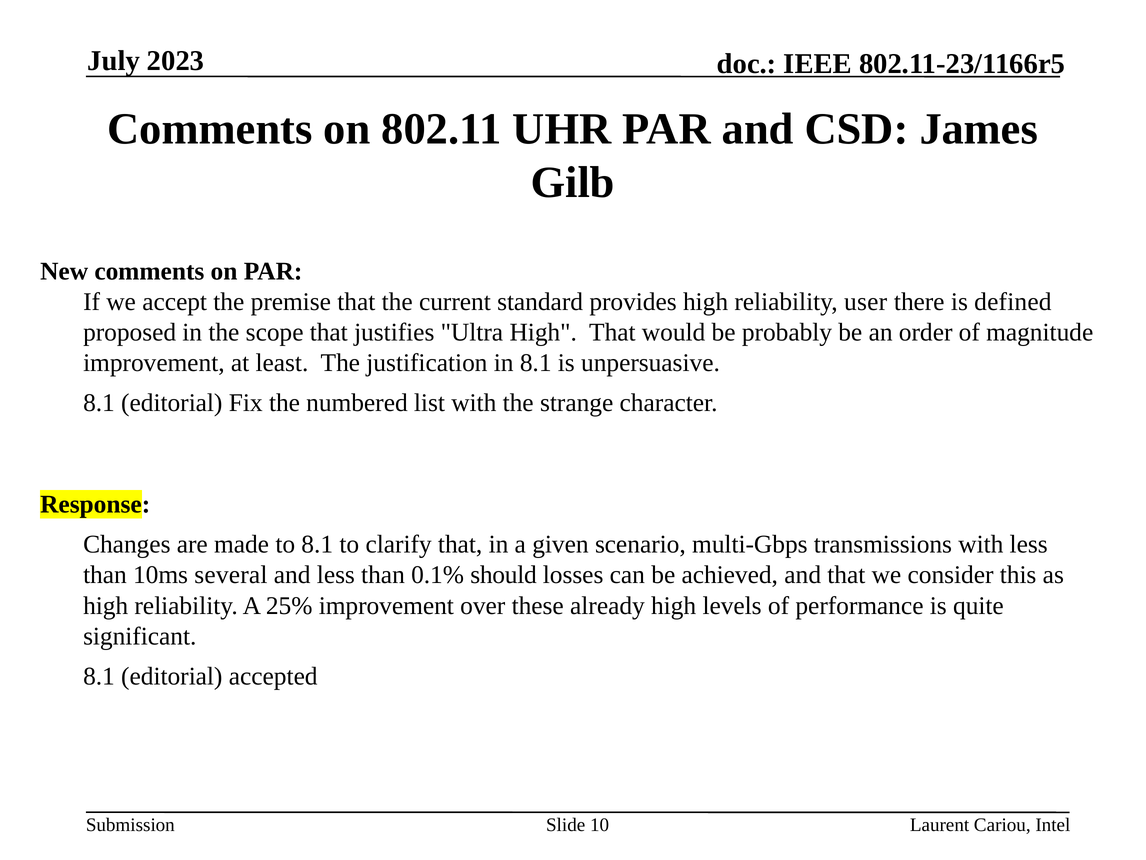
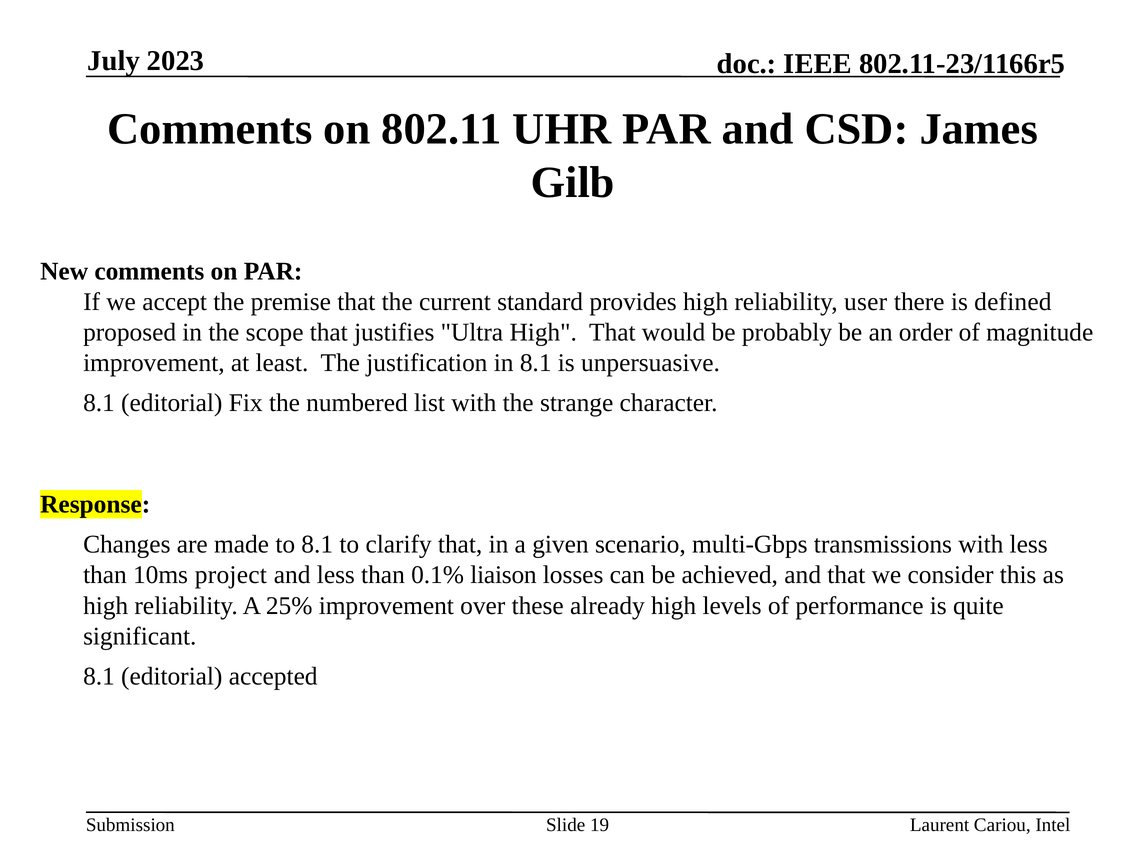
several: several -> project
should: should -> liaison
10: 10 -> 19
